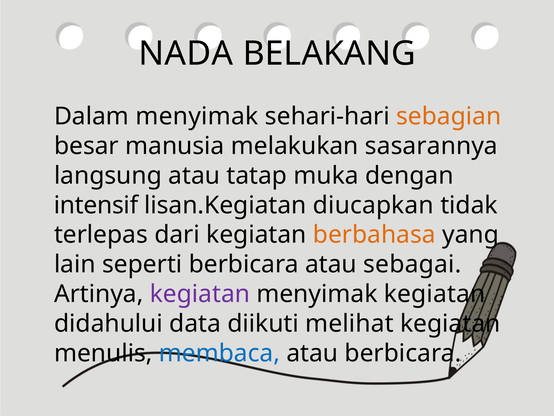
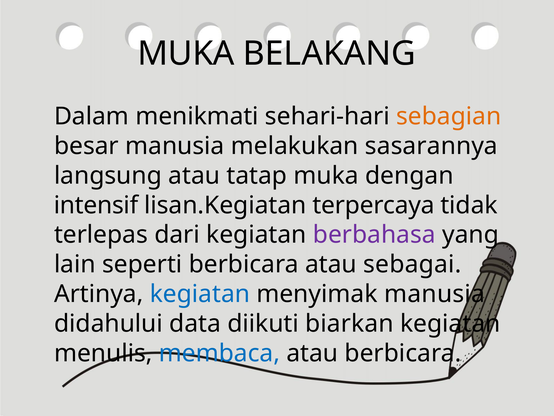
NADA at (186, 54): NADA -> MUKA
Dalam menyimak: menyimak -> menikmati
diucapkan: diucapkan -> terpercaya
berbahasa colour: orange -> purple
kegiatan at (200, 294) colour: purple -> blue
menyimak kegiatan: kegiatan -> manusia
melihat: melihat -> biarkan
